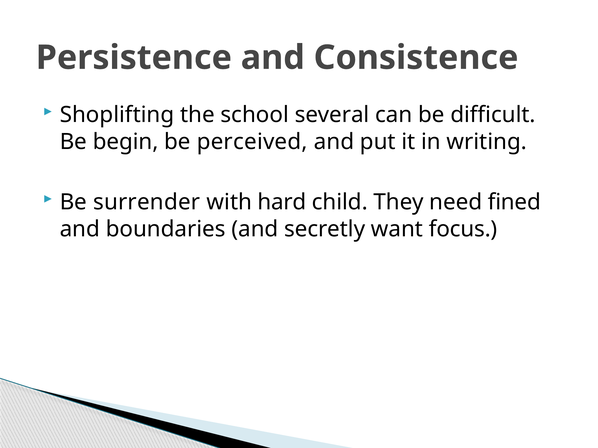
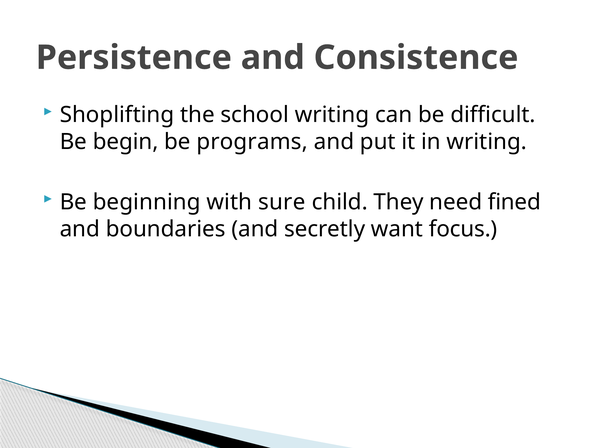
school several: several -> writing
perceived: perceived -> programs
surrender: surrender -> beginning
hard: hard -> sure
